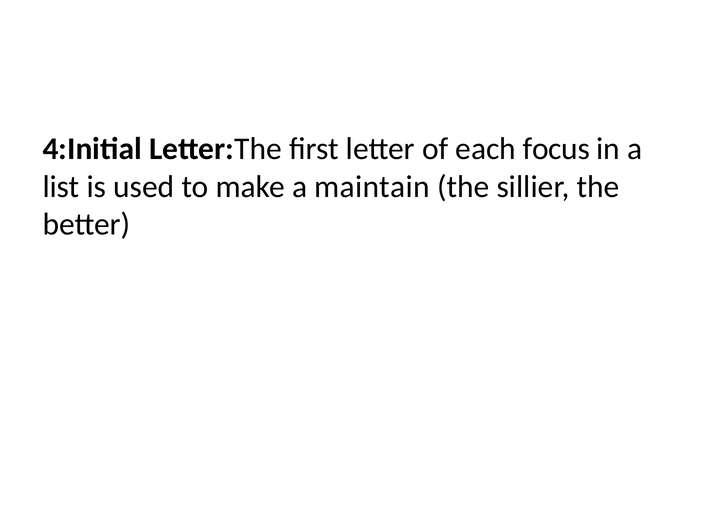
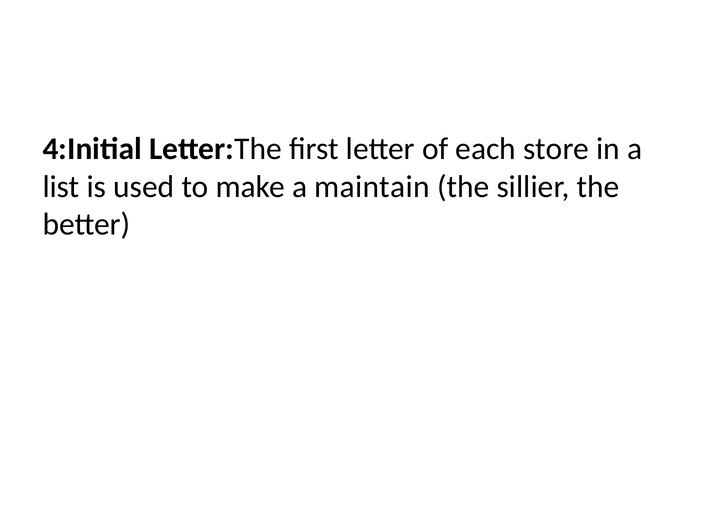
focus: focus -> store
